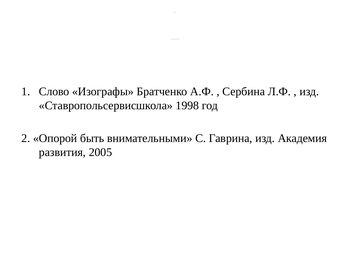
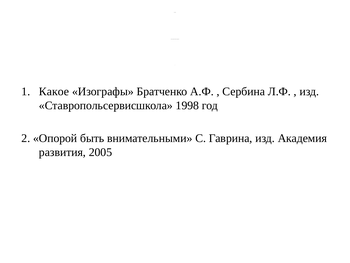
Слово: Слово -> Какое
